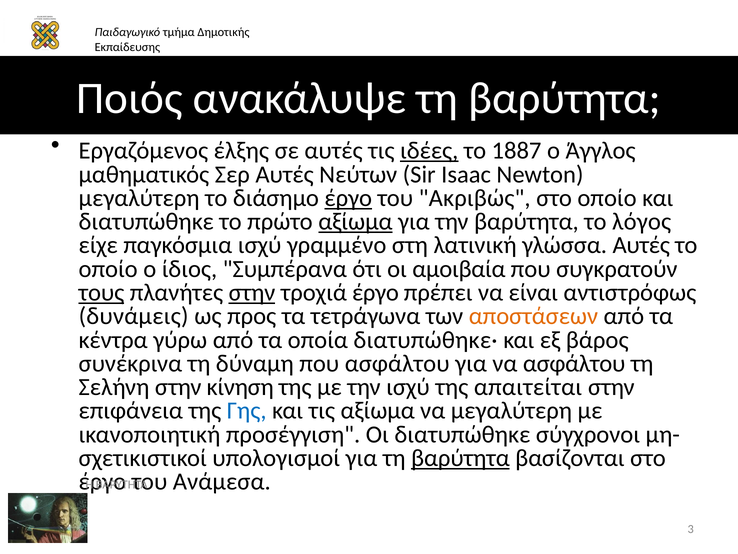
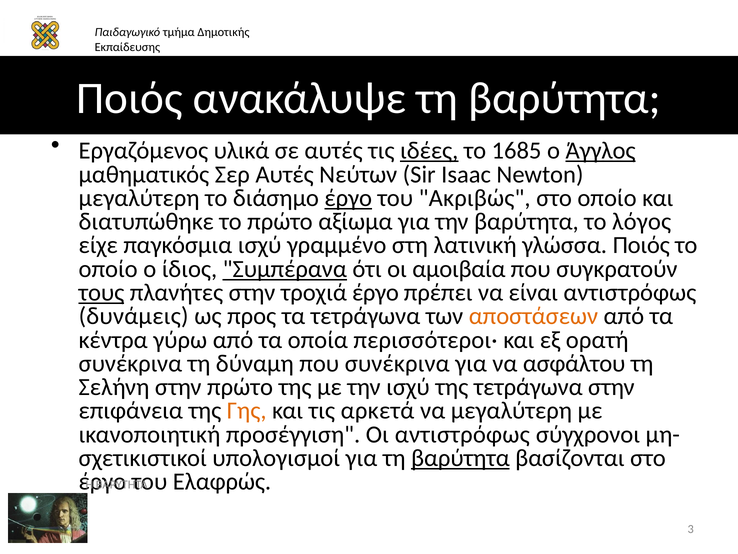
έλξης: έλξης -> υλικά
1887: 1887 -> 1685
Άγγλος underline: none -> present
αξίωμα at (355, 222) underline: present -> none
γλώσσα Αυτές: Αυτές -> Ποιός
Συμπέρανα underline: none -> present
στην at (252, 292) underline: present -> none
διατυπώθηκε·: διατυπώθηκε· -> περισσότεροι·
βάρος: βάρος -> ορατή
που ασφάλτου: ασφάλτου -> συνέκρινα
στην κίνηση: κίνηση -> πρώτο
της απαιτείται: απαιτείται -> τετράγωνα
Γης colour: blue -> orange
τις αξίωμα: αξίωμα -> αρκετά
Οι διατυπώθηκε: διατυπώθηκε -> αντιστρόφως
Ανάμεσα: Ανάμεσα -> Ελαφρώς
